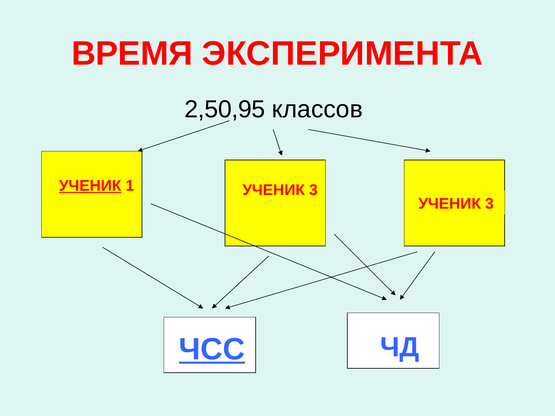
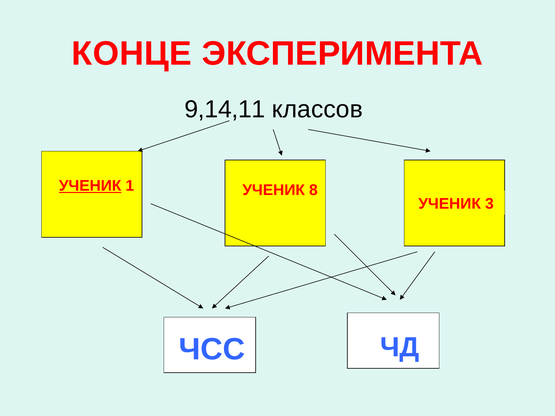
ВРЕМЯ: ВРЕМЯ -> КОНЦЕ
2,50,95: 2,50,95 -> 9,14,11
1 УЧЕНИК 3: 3 -> 8
ЧСС underline: present -> none
